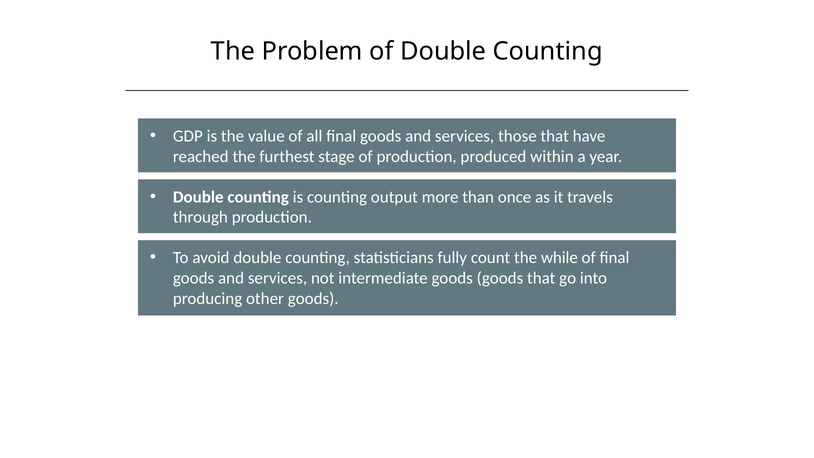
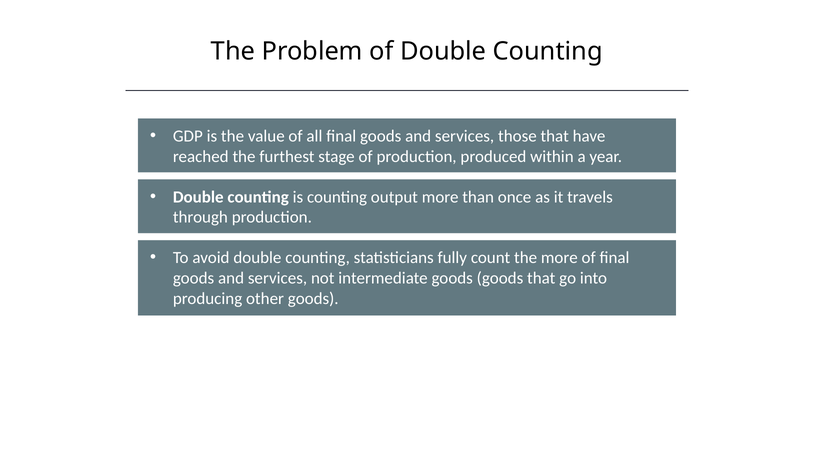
the while: while -> more
